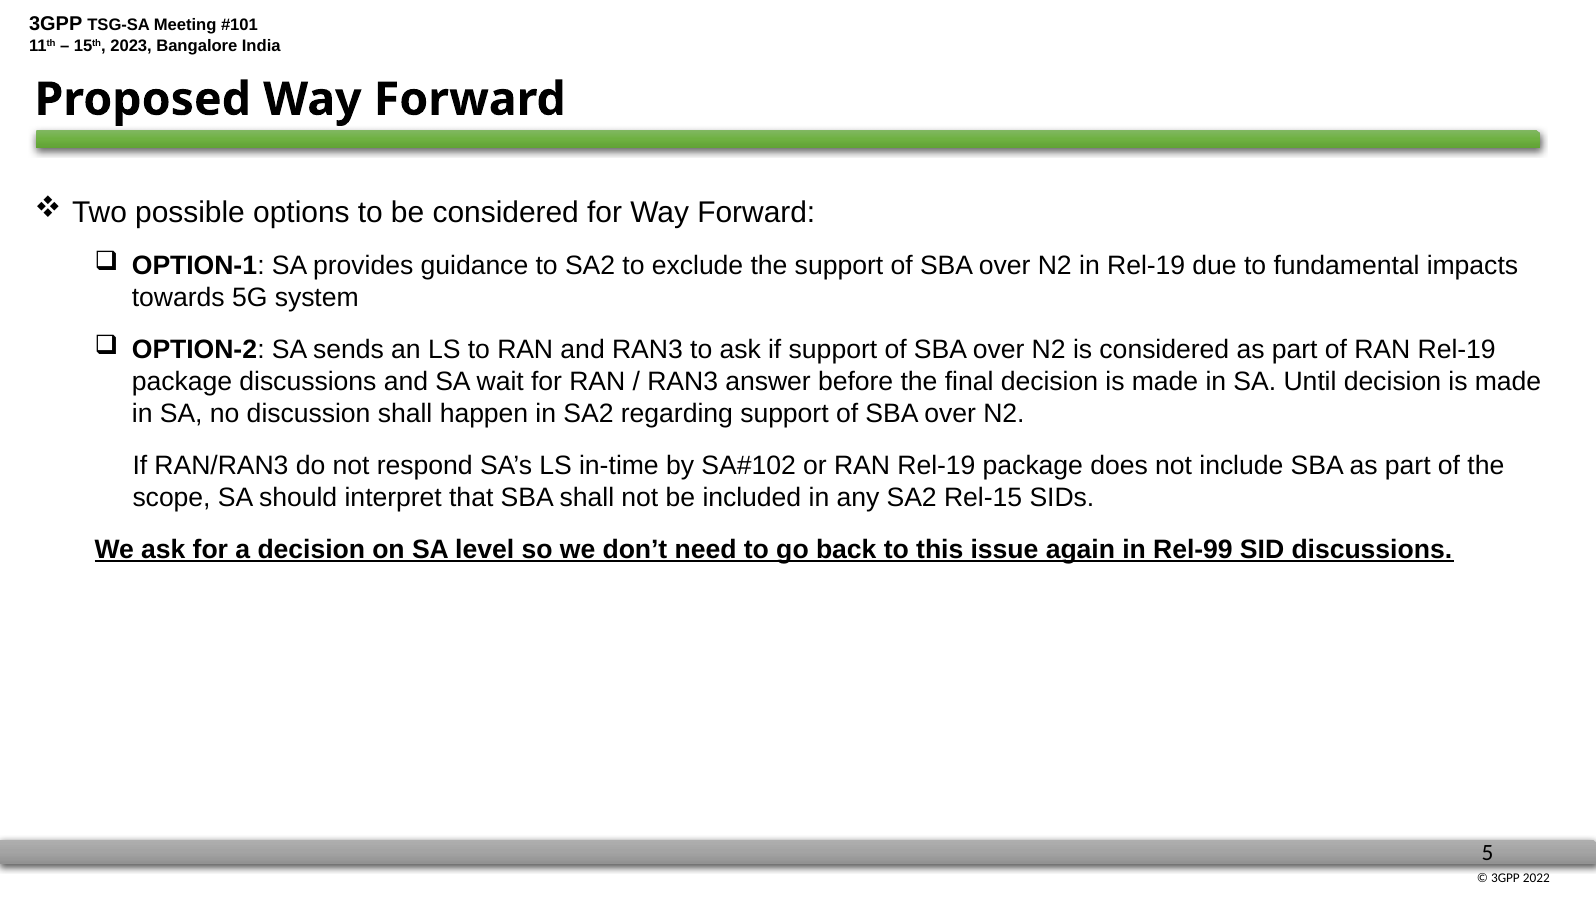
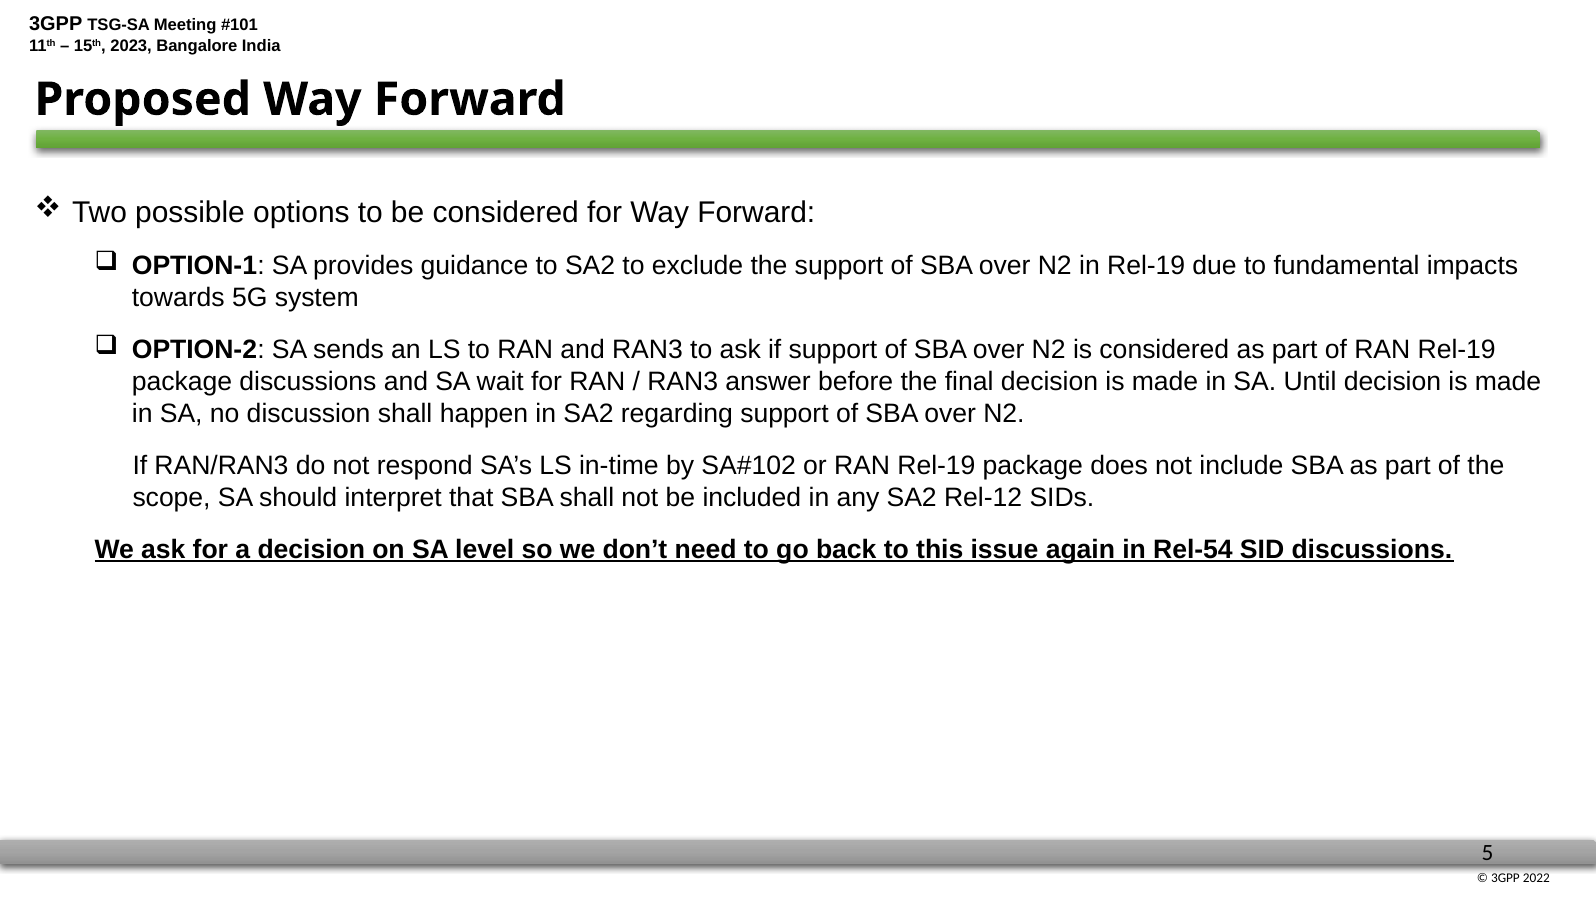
Rel-15: Rel-15 -> Rel-12
Rel-99: Rel-99 -> Rel-54
